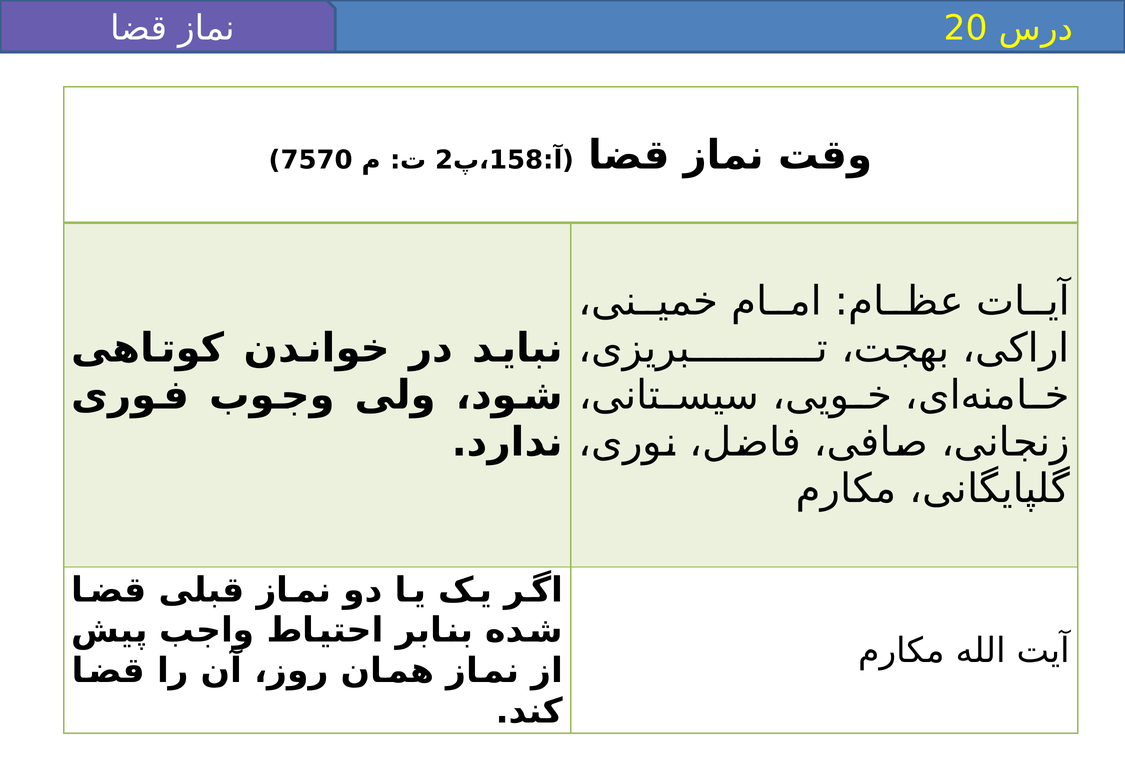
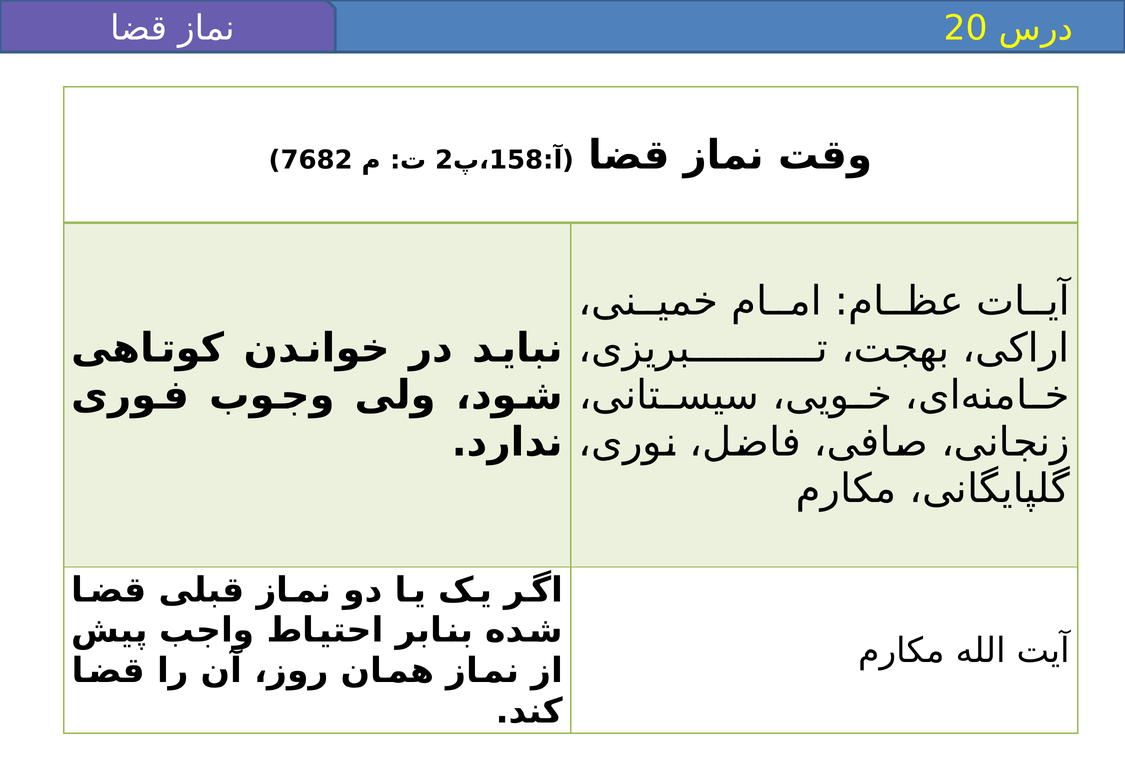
7570: 7570 -> 7682
